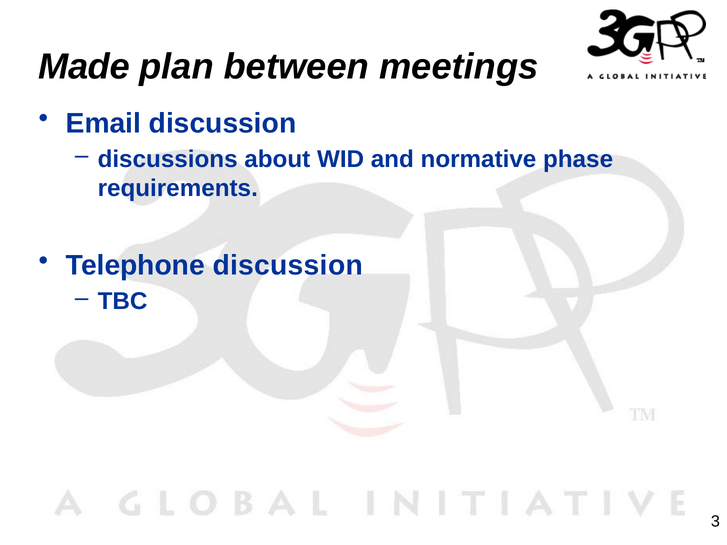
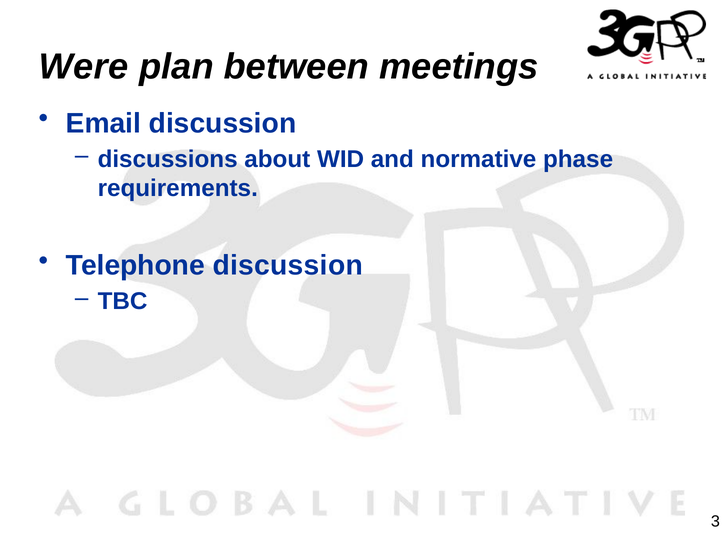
Made: Made -> Were
